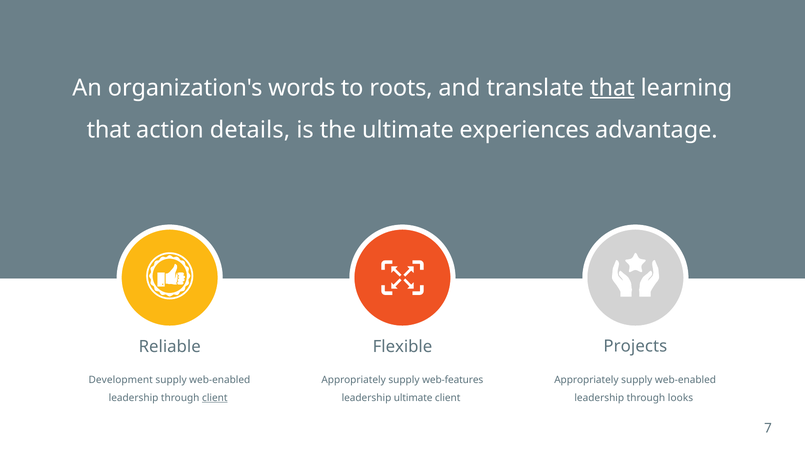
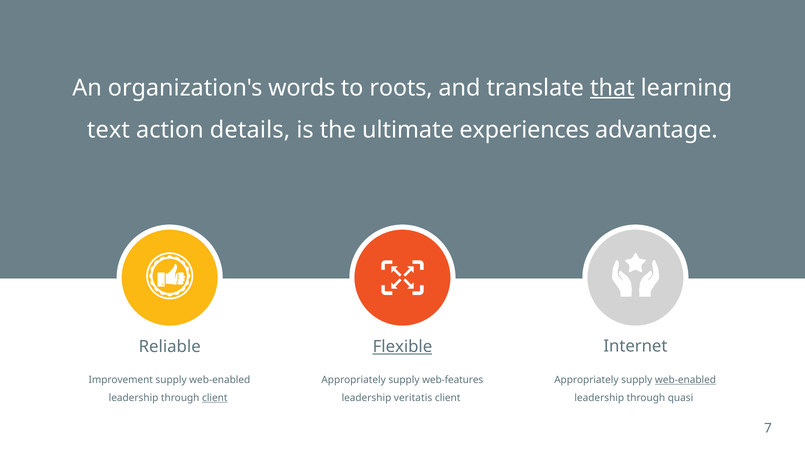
that at (109, 130): that -> text
Flexible underline: none -> present
Projects: Projects -> Internet
Development: Development -> Improvement
web-enabled at (685, 380) underline: none -> present
leadership ultimate: ultimate -> veritatis
looks: looks -> quasi
